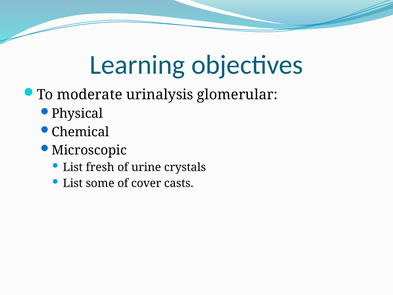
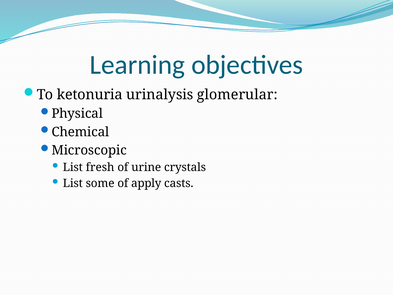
moderate: moderate -> ketonuria
cover: cover -> apply
